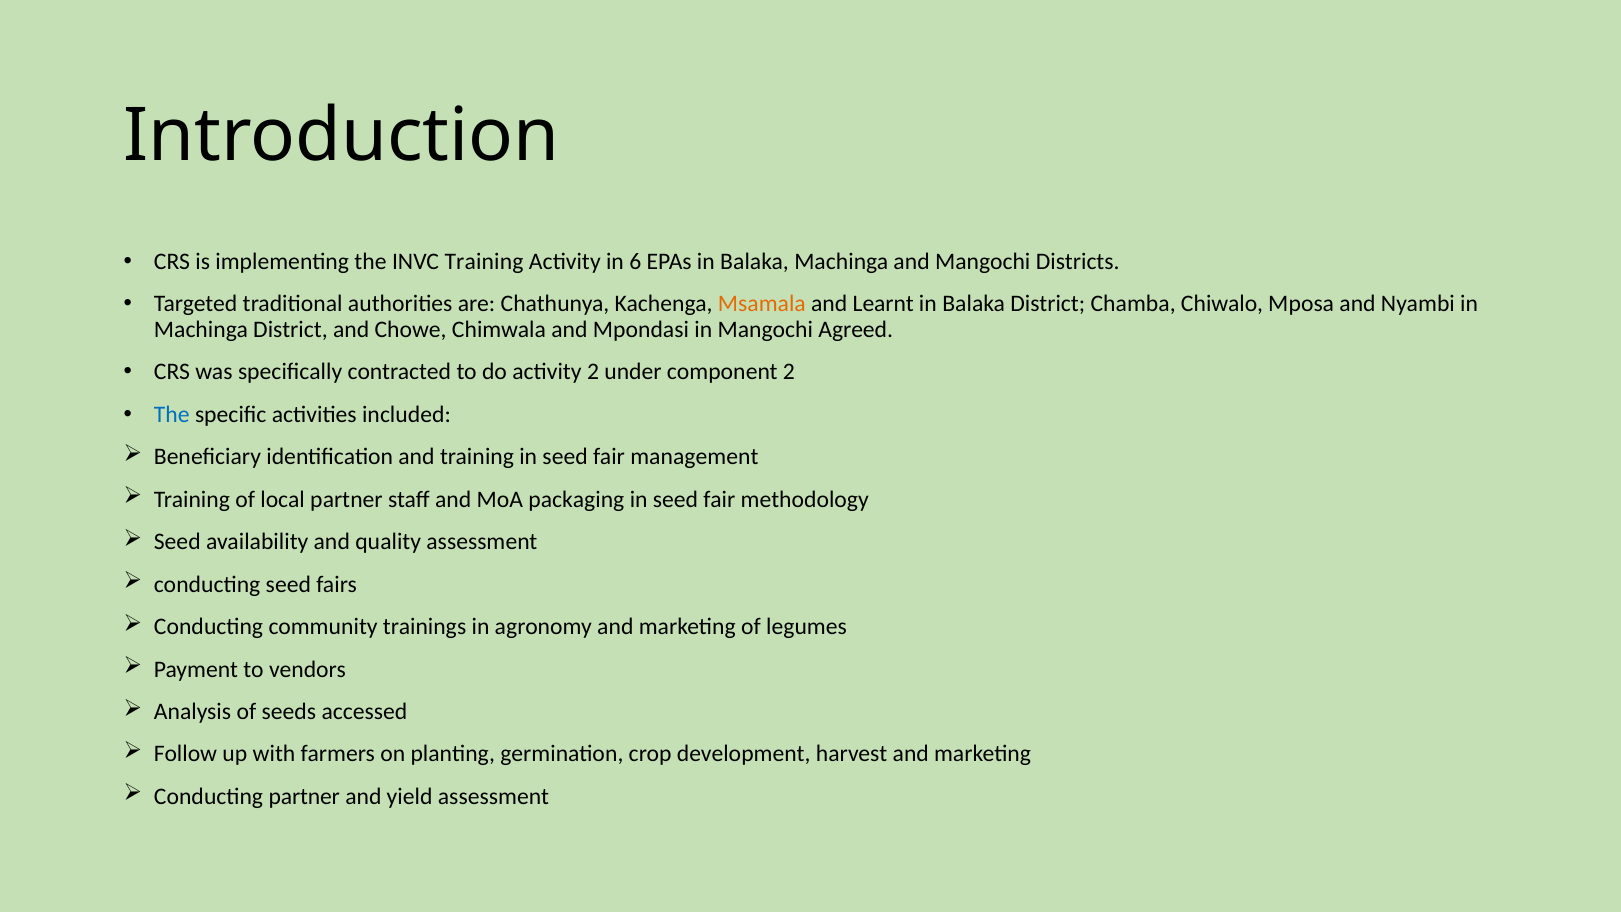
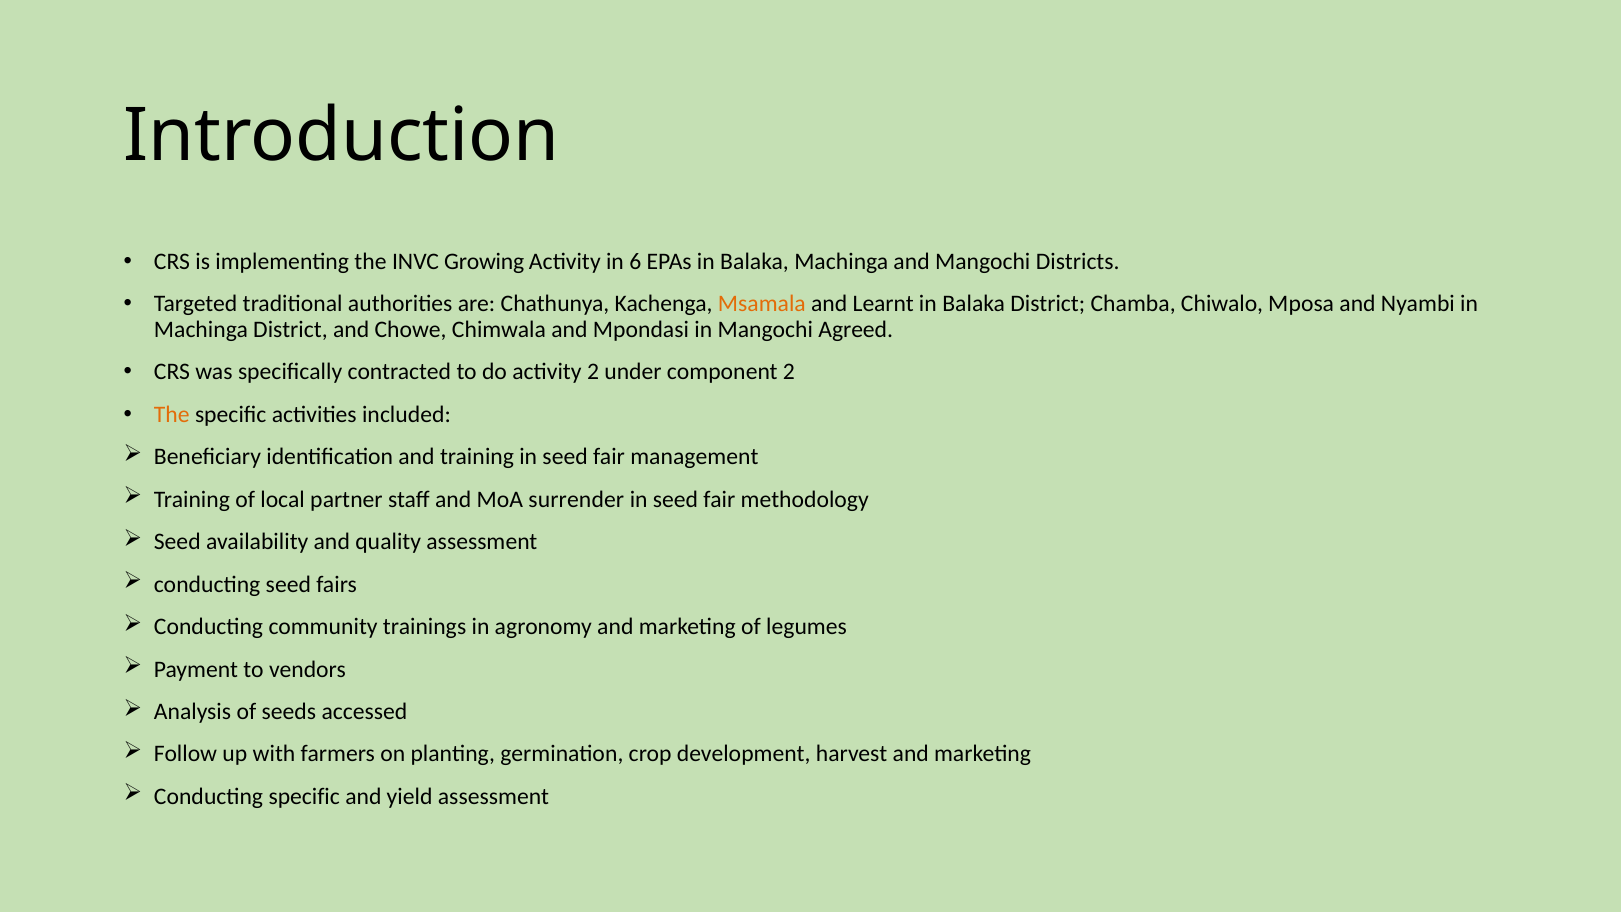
INVC Training: Training -> Growing
The at (172, 414) colour: blue -> orange
packaging: packaging -> surrender
Conducting partner: partner -> specific
